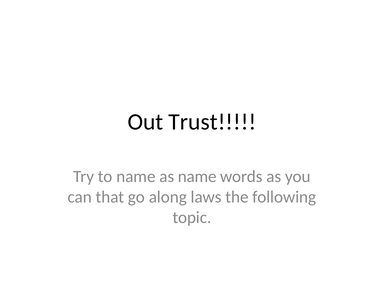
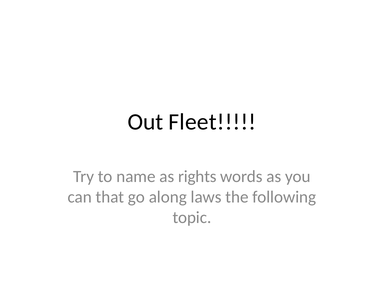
Trust: Trust -> Fleet
as name: name -> rights
